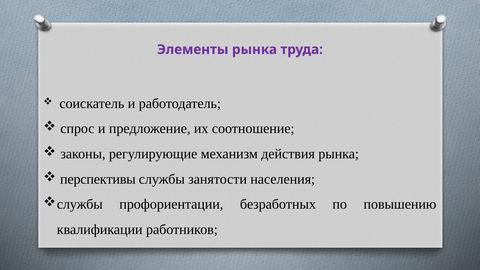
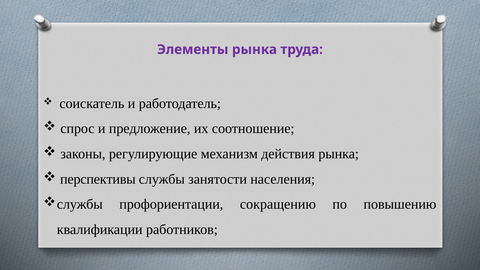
безработных: безработных -> сокращению
